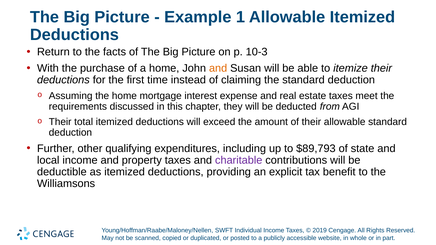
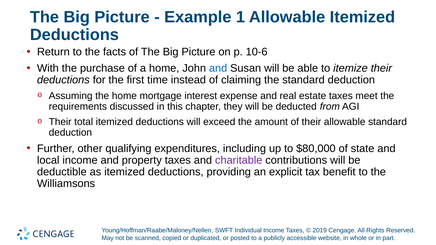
10-3: 10-3 -> 10-6
and at (218, 68) colour: orange -> blue
$89,793: $89,793 -> $80,000
